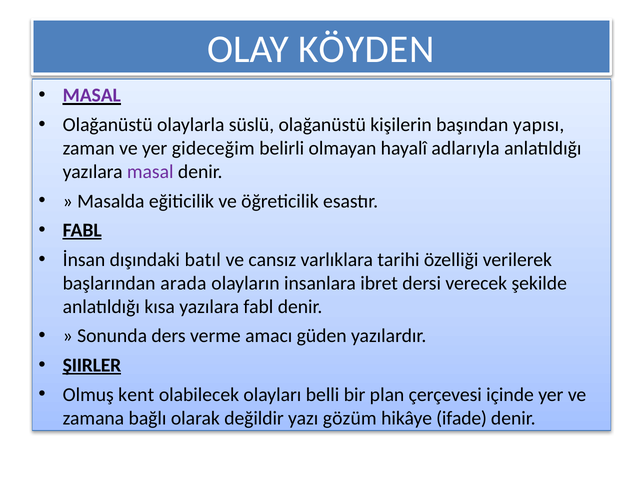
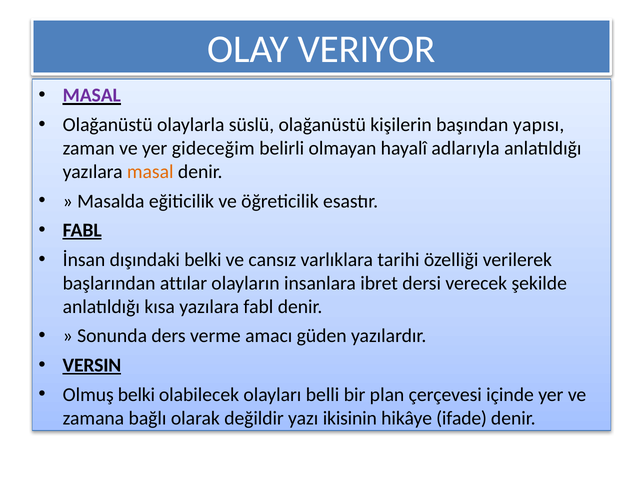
KÖYDEN: KÖYDEN -> VERIYOR
masal at (150, 172) colour: purple -> orange
dışındaki batıl: batıl -> belki
arada: arada -> attılar
ŞIIRLER: ŞIIRLER -> VERSIN
Olmuş kent: kent -> belki
gözüm: gözüm -> ikisinin
